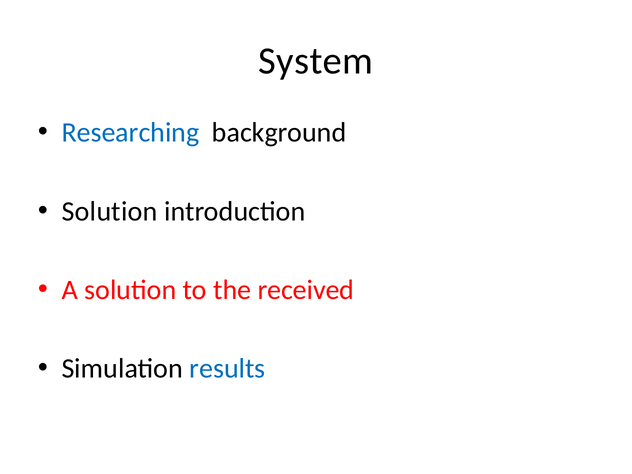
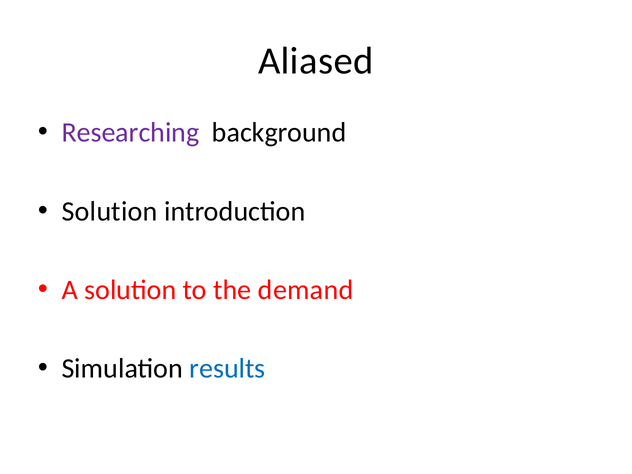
System: System -> Aliased
Researching colour: blue -> purple
received: received -> demand
